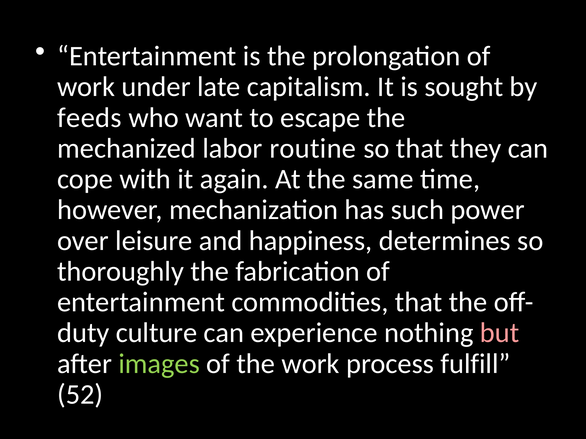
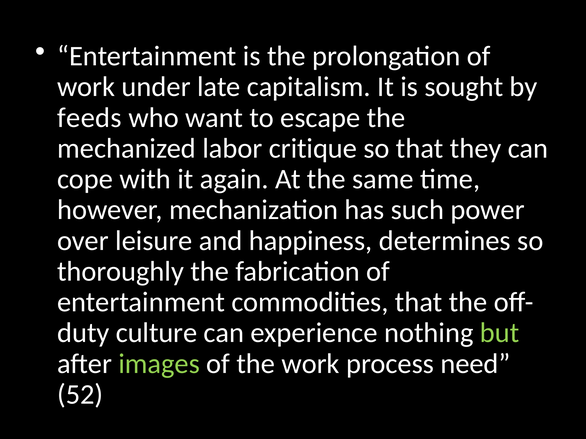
routine: routine -> critique
but colour: pink -> light green
fulfill: fulfill -> need
